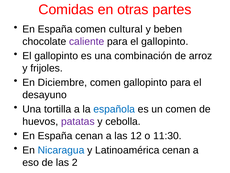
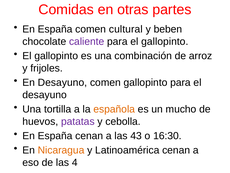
En Diciembre: Diciembre -> Desayuno
española colour: blue -> orange
un comen: comen -> mucho
12: 12 -> 43
11:30: 11:30 -> 16:30
Nicaragua colour: blue -> orange
2: 2 -> 4
